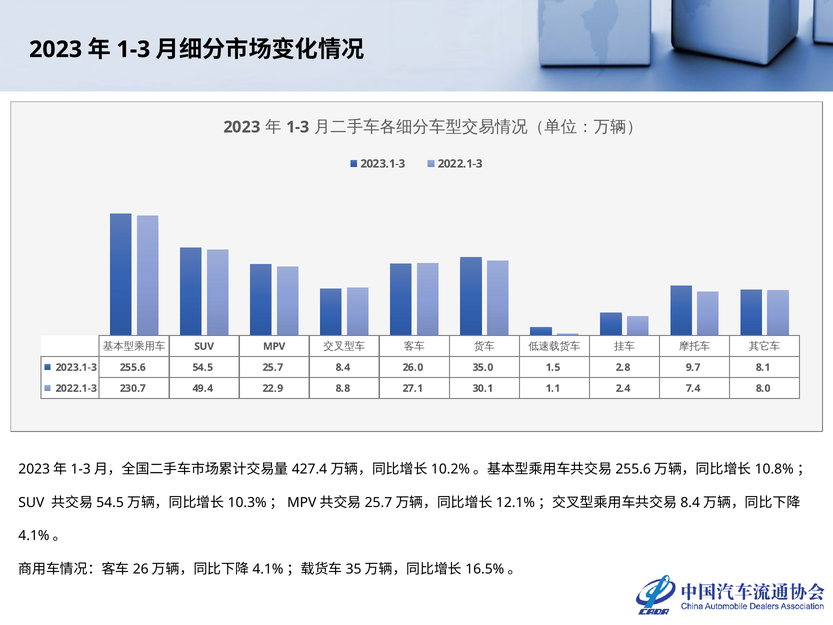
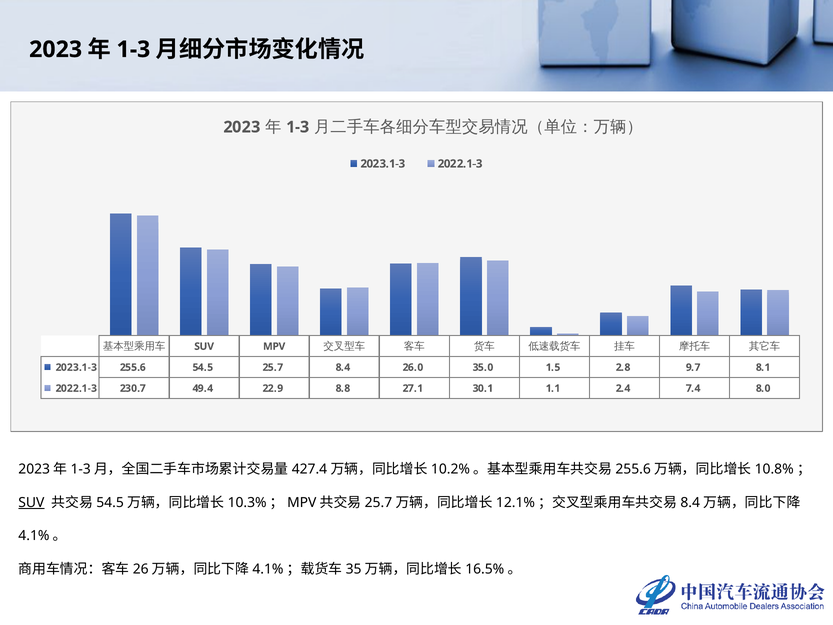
SUV at (31, 502) underline: none -> present
